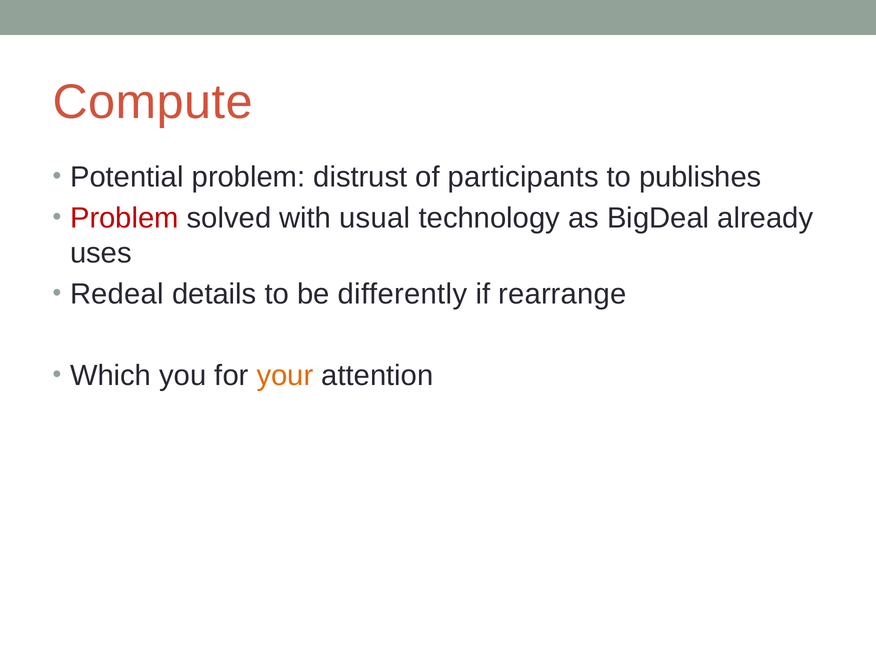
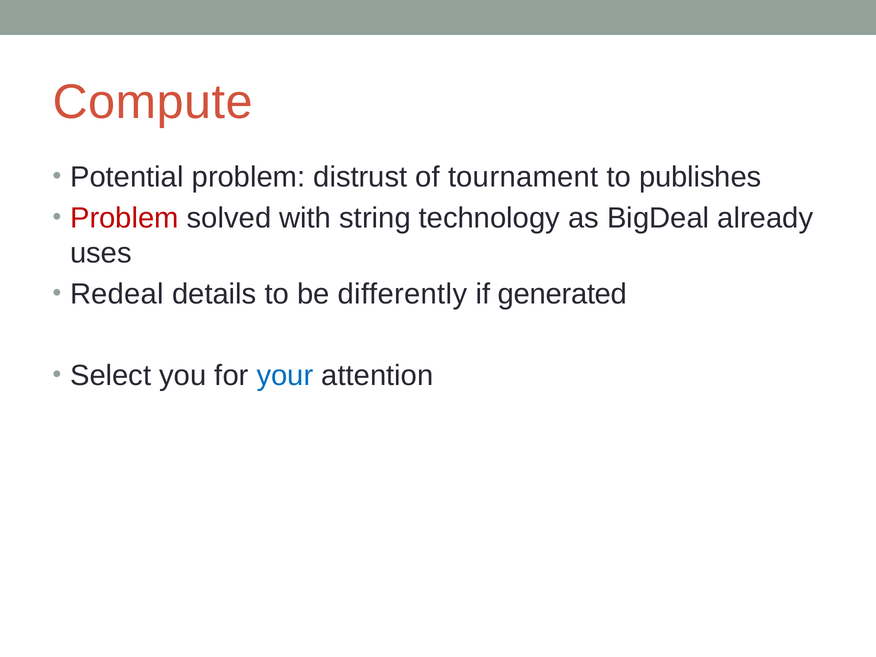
participants: participants -> tournament
usual: usual -> string
rearrange: rearrange -> generated
Which: Which -> Select
your colour: orange -> blue
